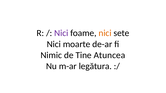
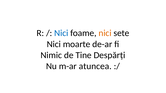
Nici at (61, 33) colour: purple -> blue
Atuncea: Atuncea -> Despărți
legătura: legătura -> atuncea
